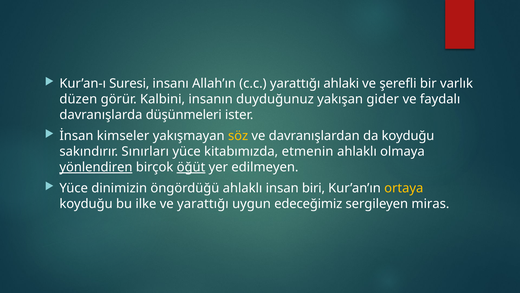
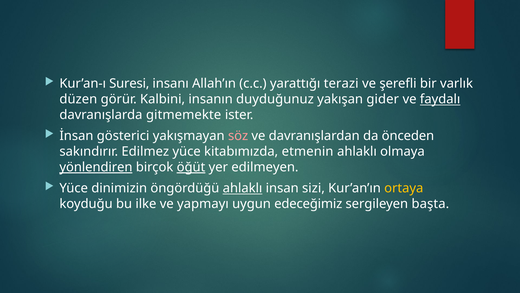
ahlaki: ahlaki -> terazi
faydalı underline: none -> present
düşünmeleri: düşünmeleri -> gitmemekte
kimseler: kimseler -> gösterici
söz colour: yellow -> pink
da koyduğu: koyduğu -> önceden
Sınırları: Sınırları -> Edilmez
ahlaklı at (243, 188) underline: none -> present
biri: biri -> sizi
ve yarattığı: yarattığı -> yapmayı
miras: miras -> başta
